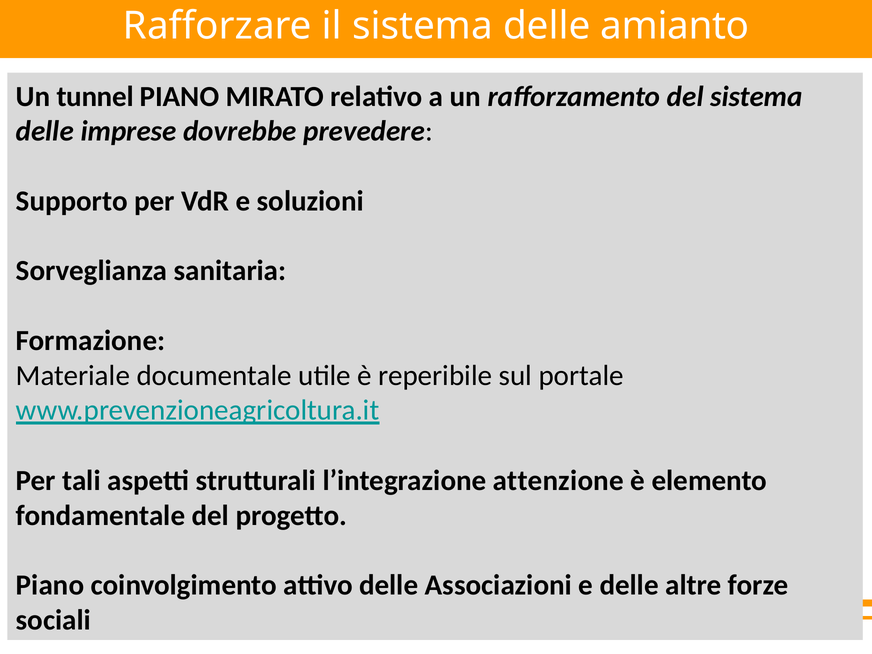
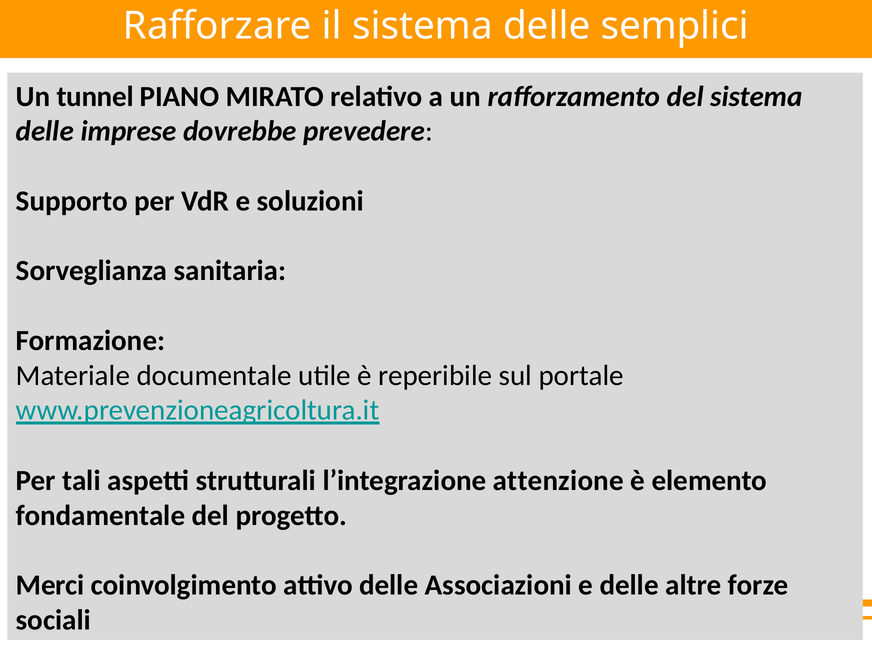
amianto: amianto -> semplici
Piano at (50, 585): Piano -> Merci
